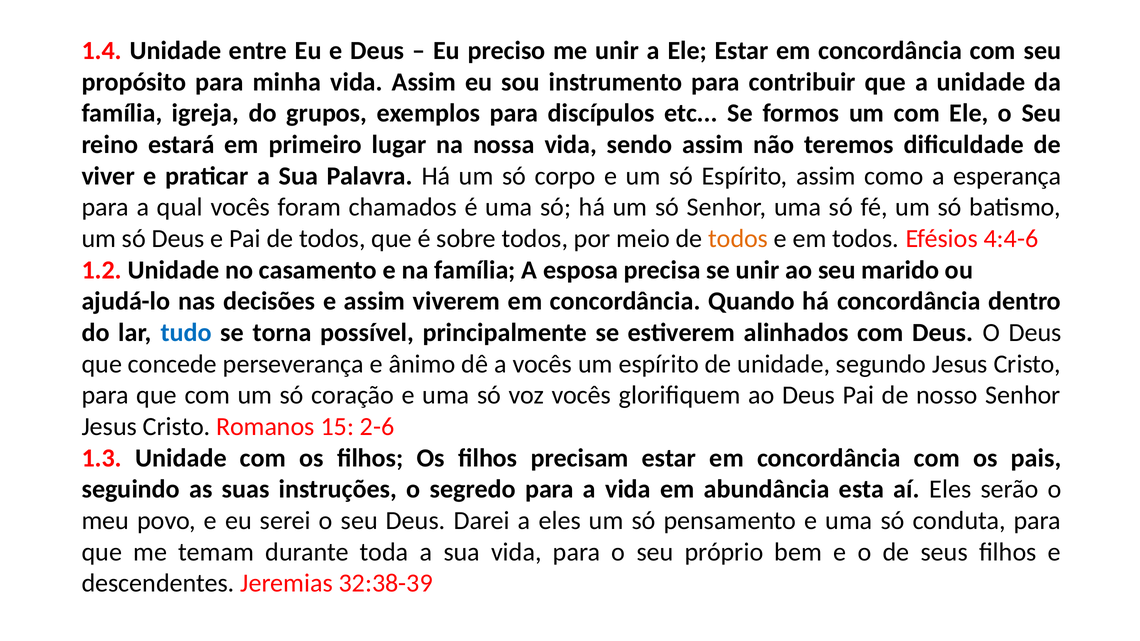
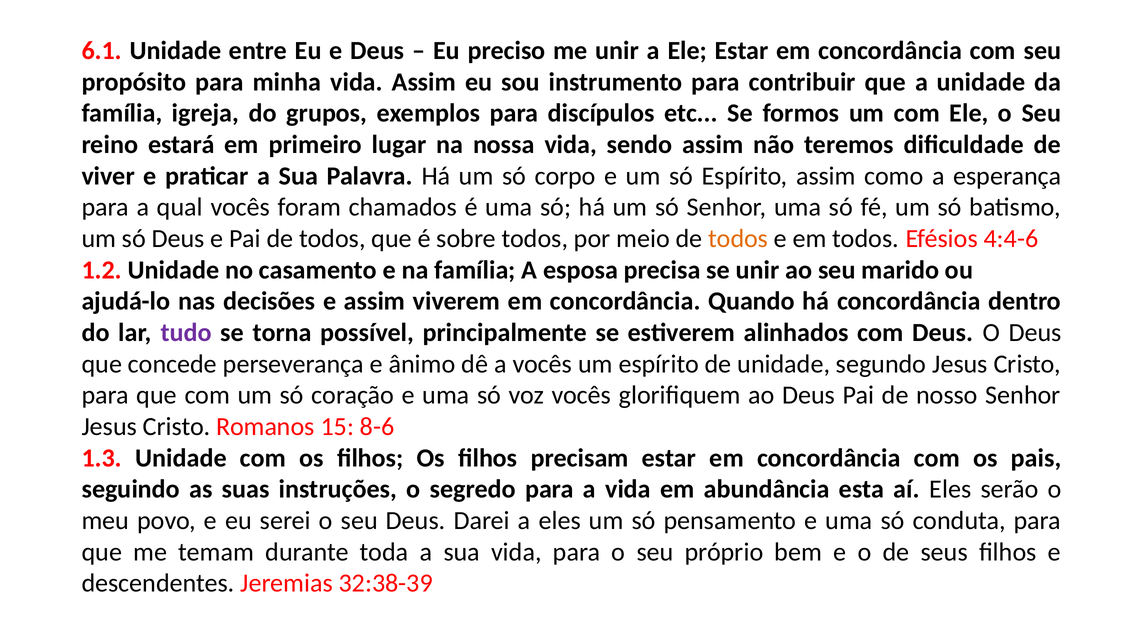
1.4: 1.4 -> 6.1
tudo colour: blue -> purple
2-6: 2-6 -> 8-6
